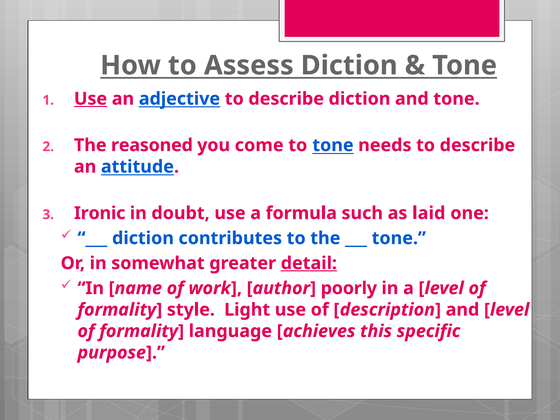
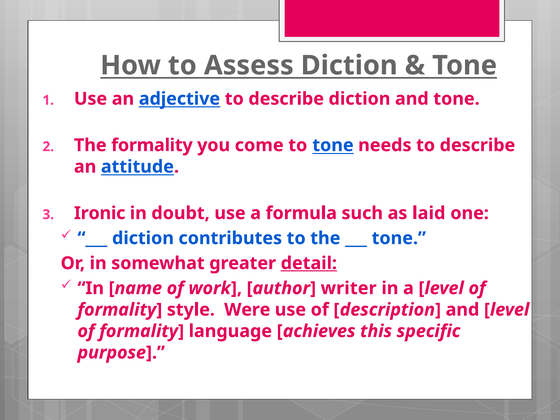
Use at (91, 99) underline: present -> none
The reasoned: reasoned -> formality
poorly: poorly -> writer
Light: Light -> Were
